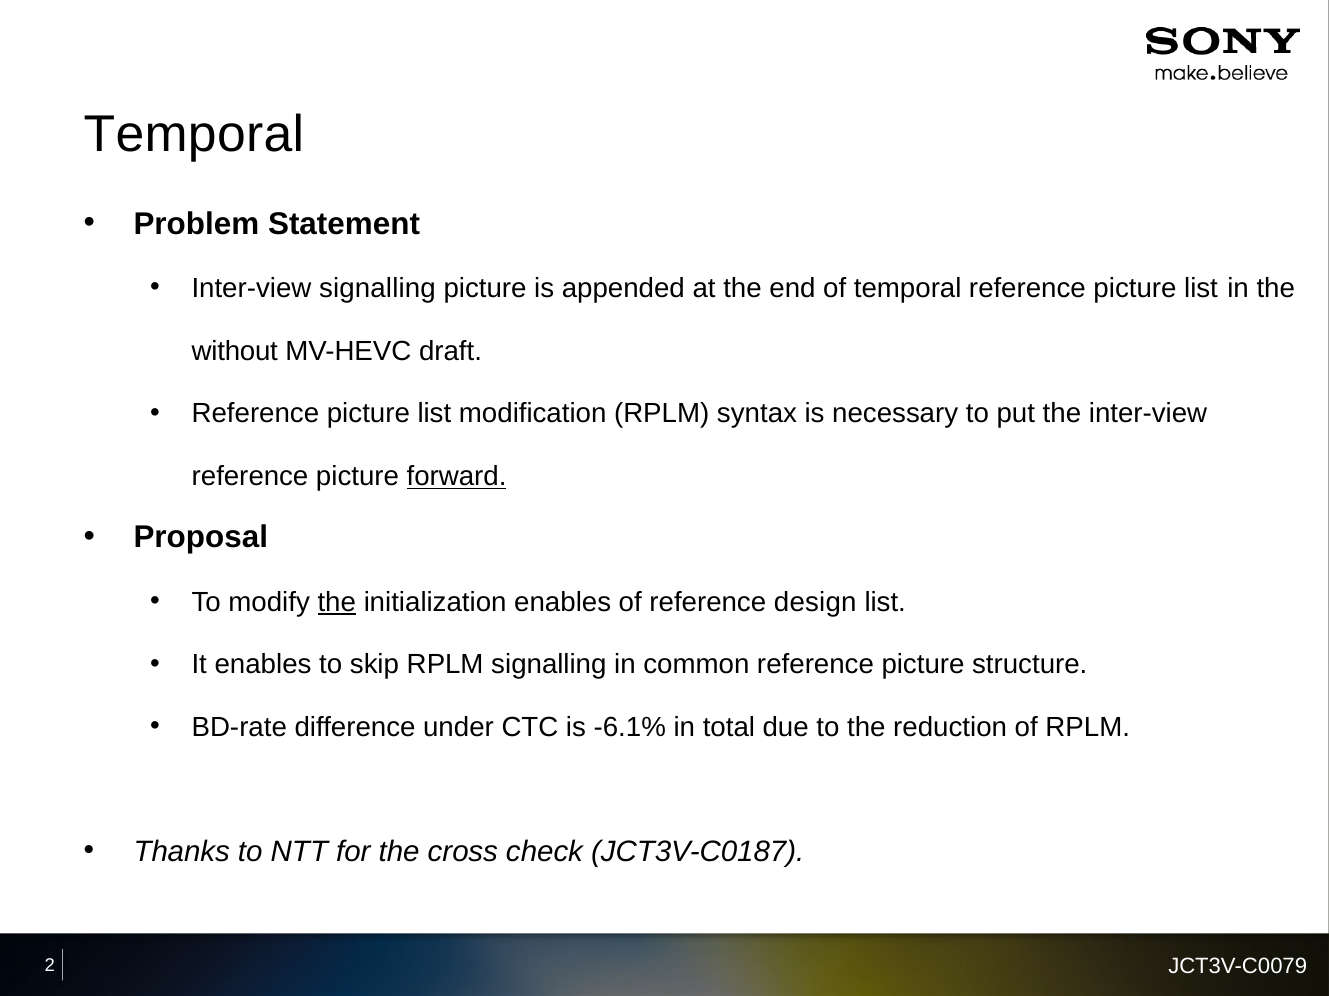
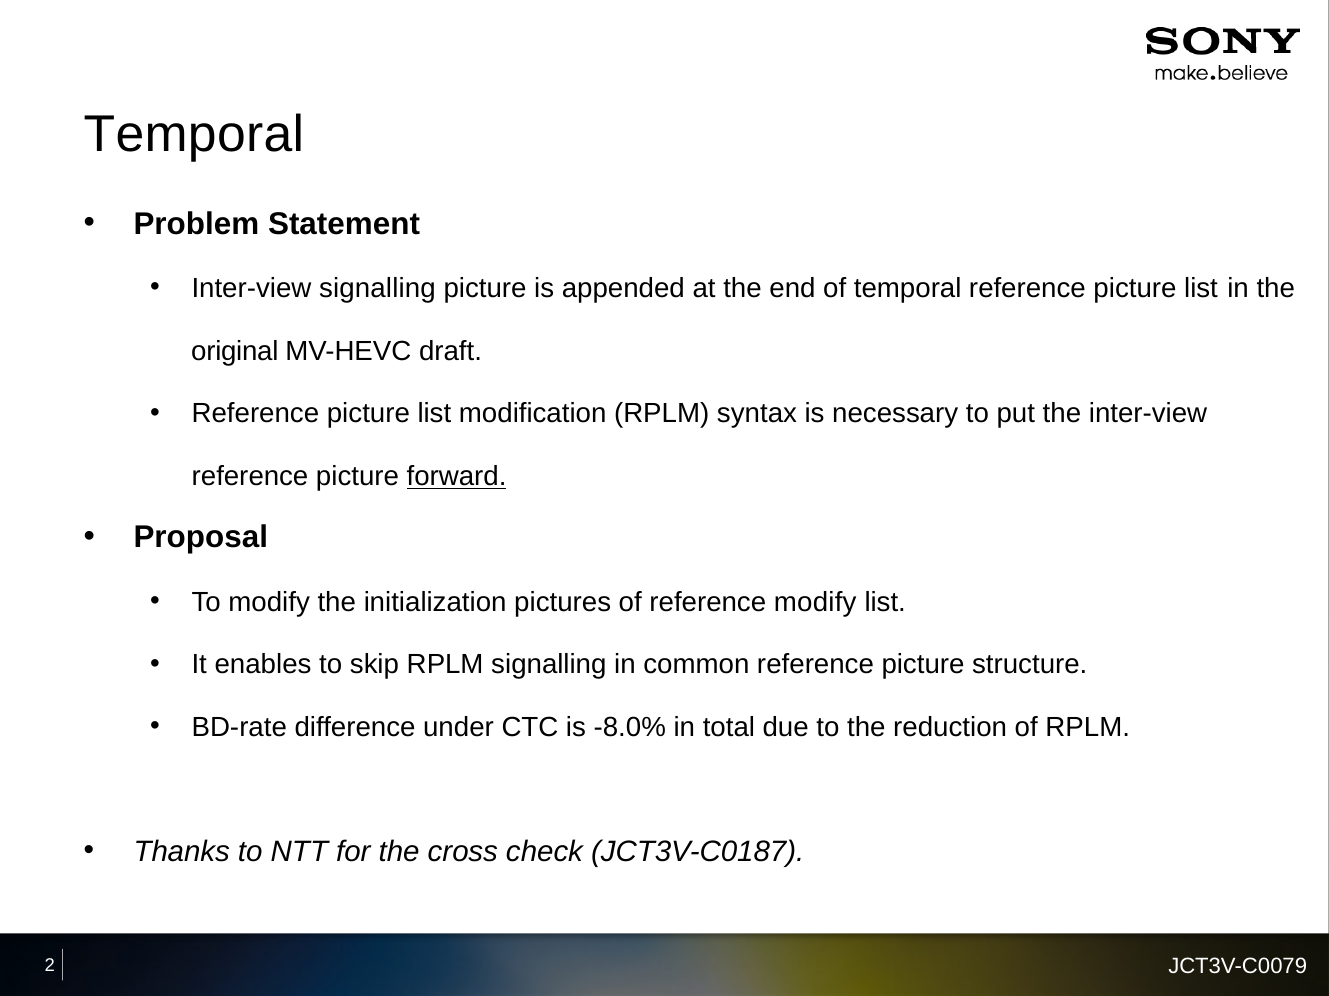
without: without -> original
the at (337, 602) underline: present -> none
initialization enables: enables -> pictures
reference design: design -> modify
-6.1%: -6.1% -> -8.0%
